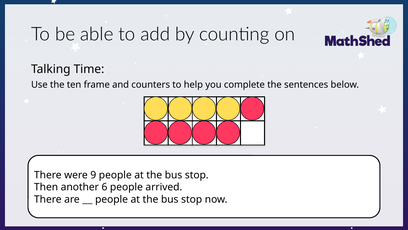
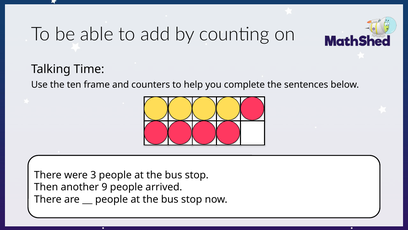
9: 9 -> 3
6: 6 -> 9
